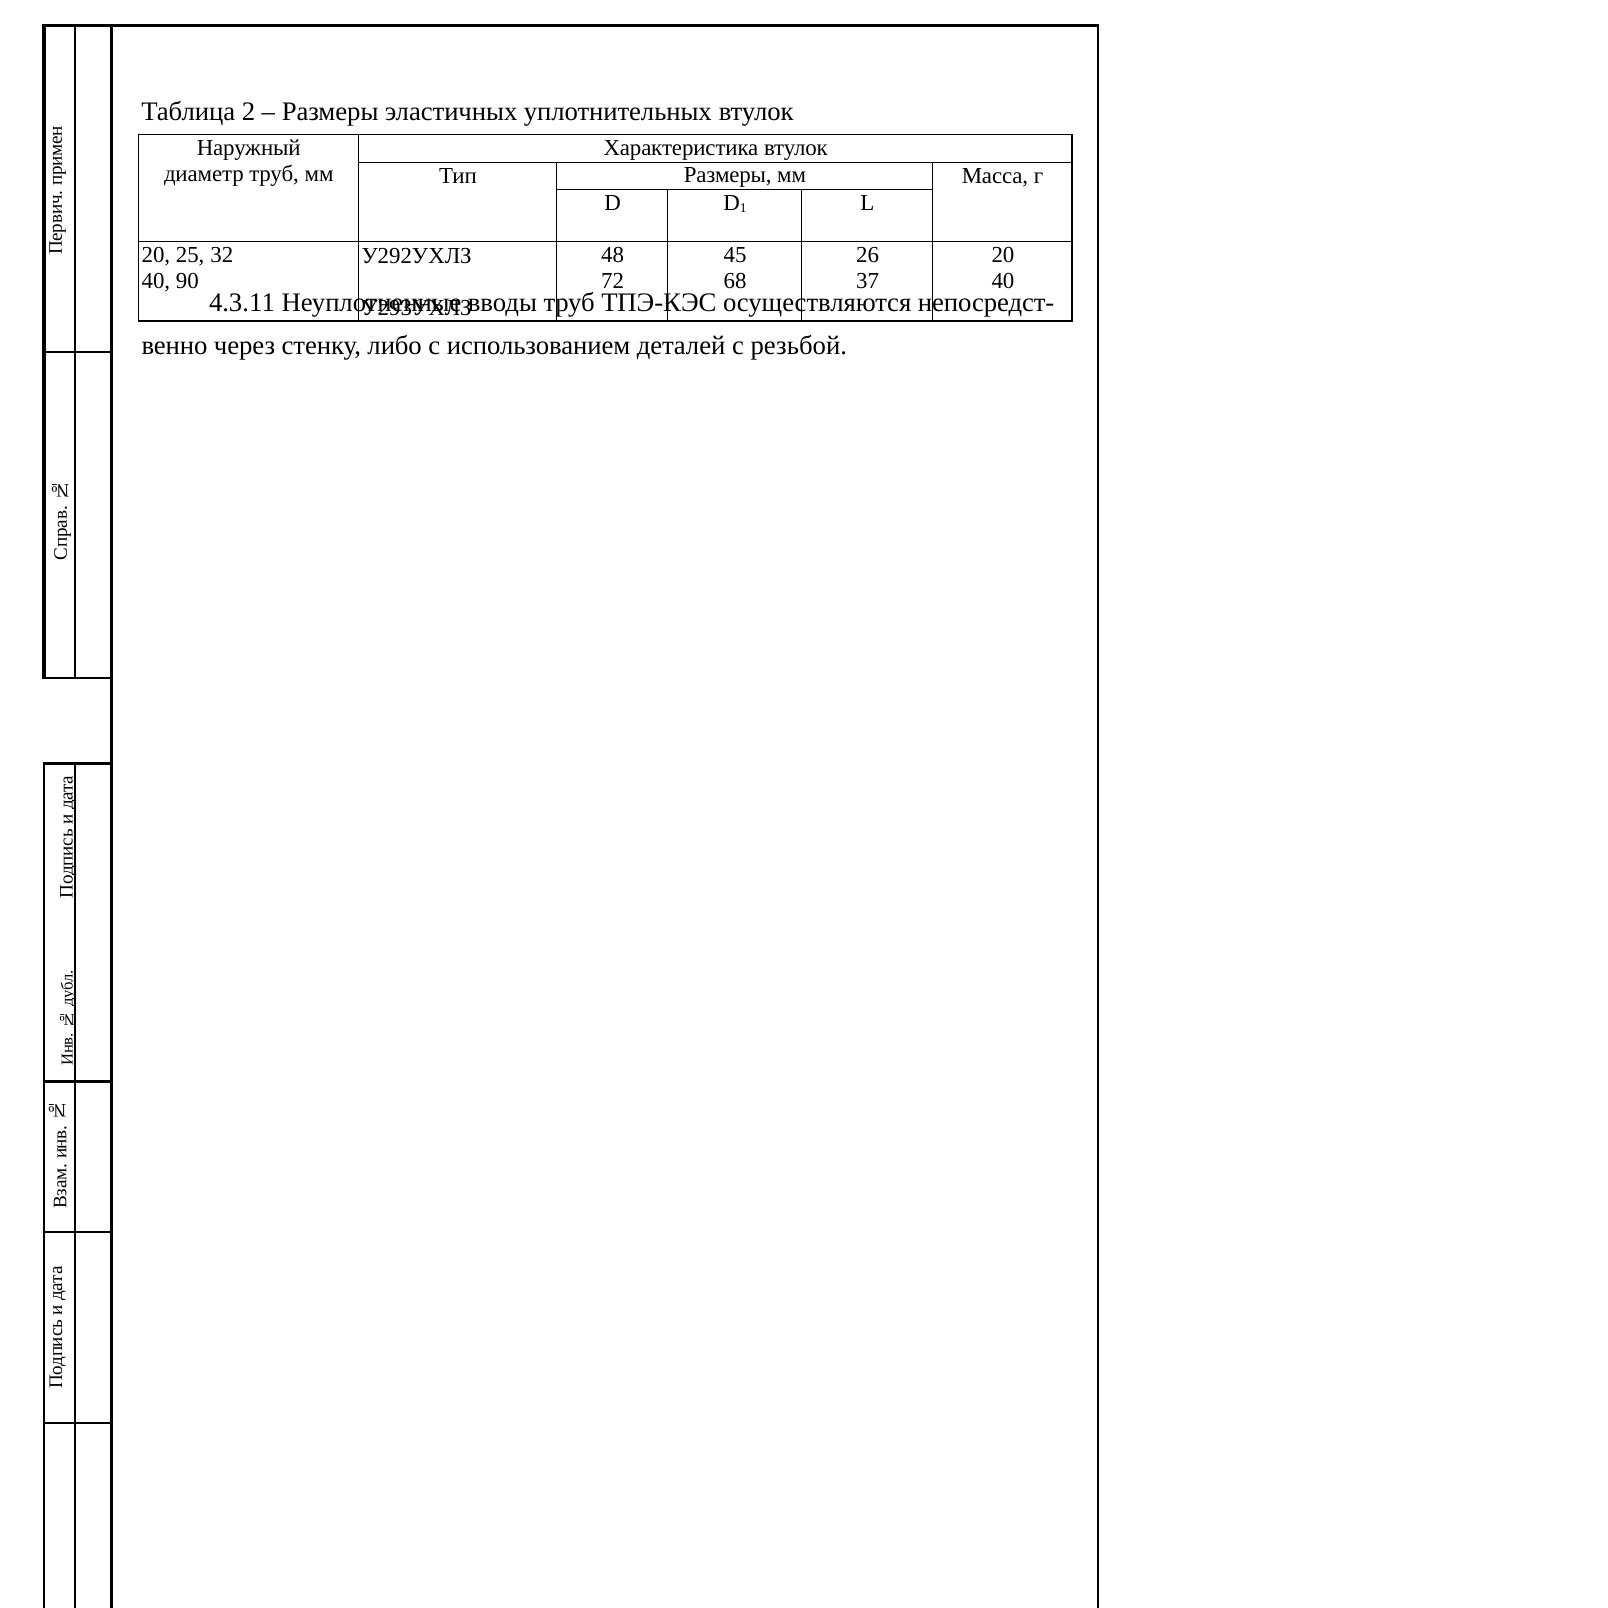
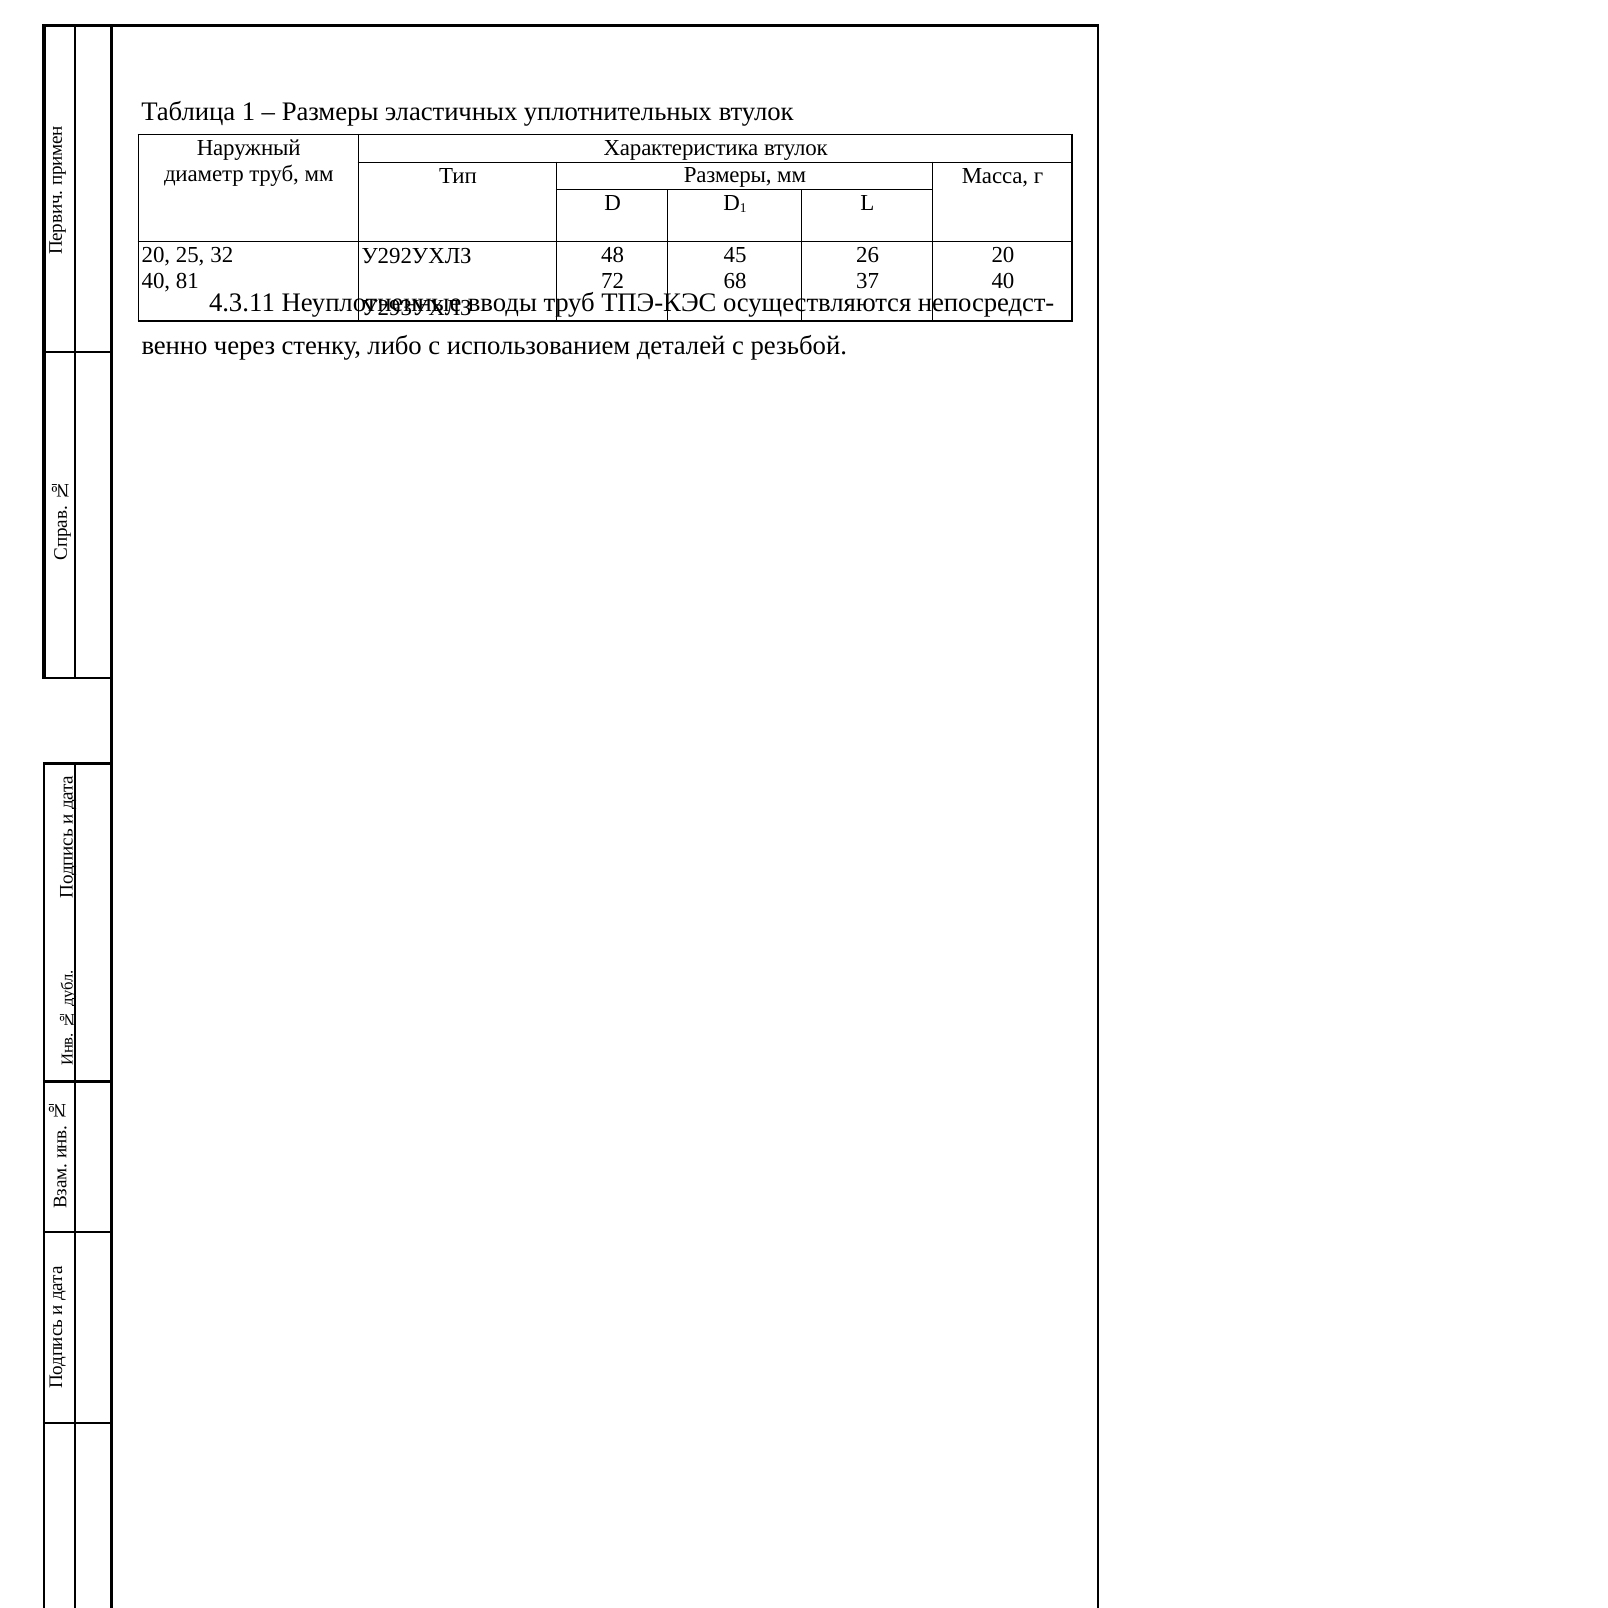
Таблица 2: 2 -> 1
90: 90 -> 81
